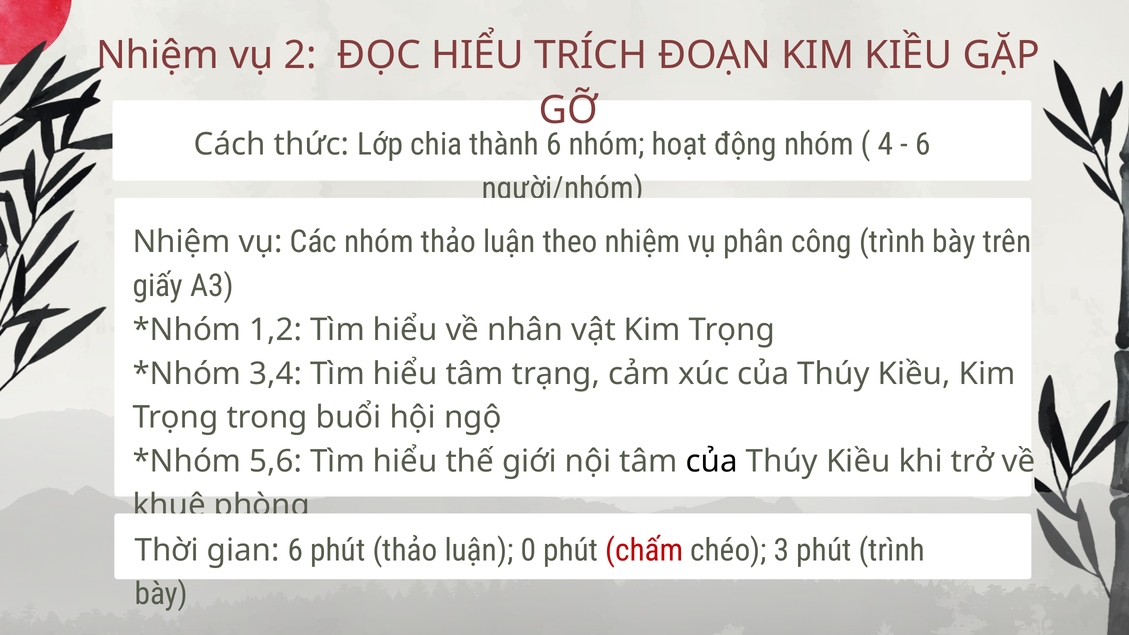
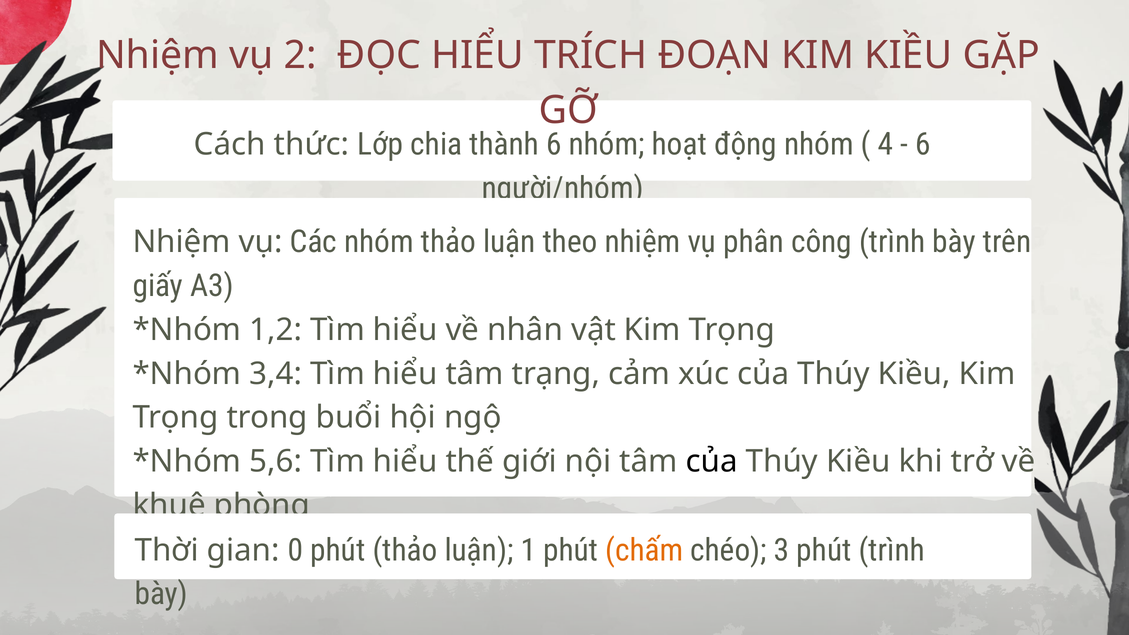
gian 6: 6 -> 0
0: 0 -> 1
chấm colour: red -> orange
